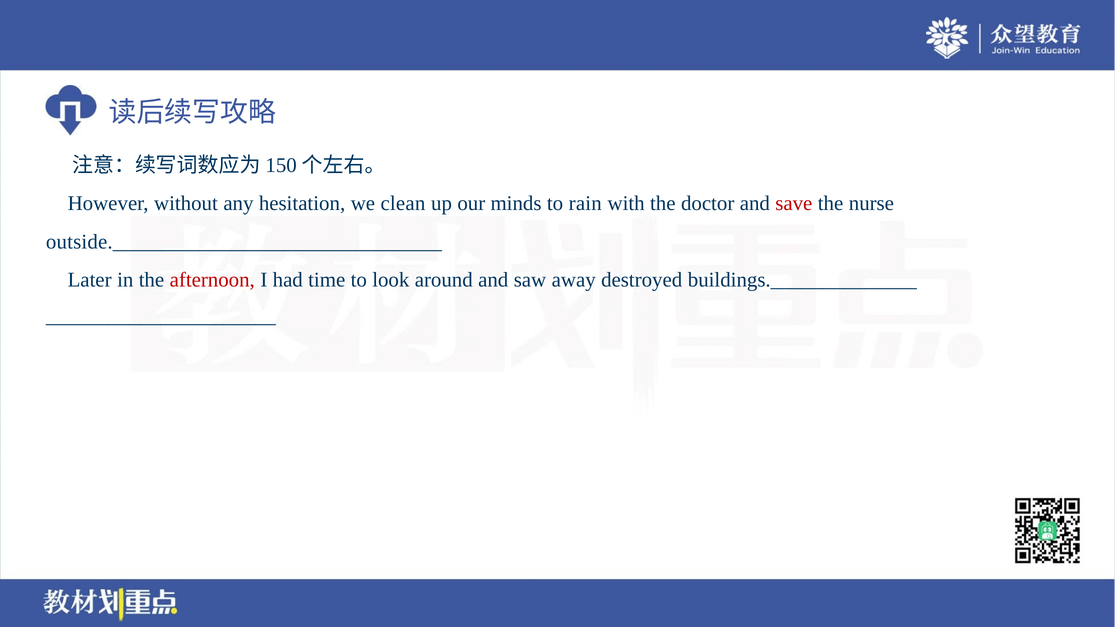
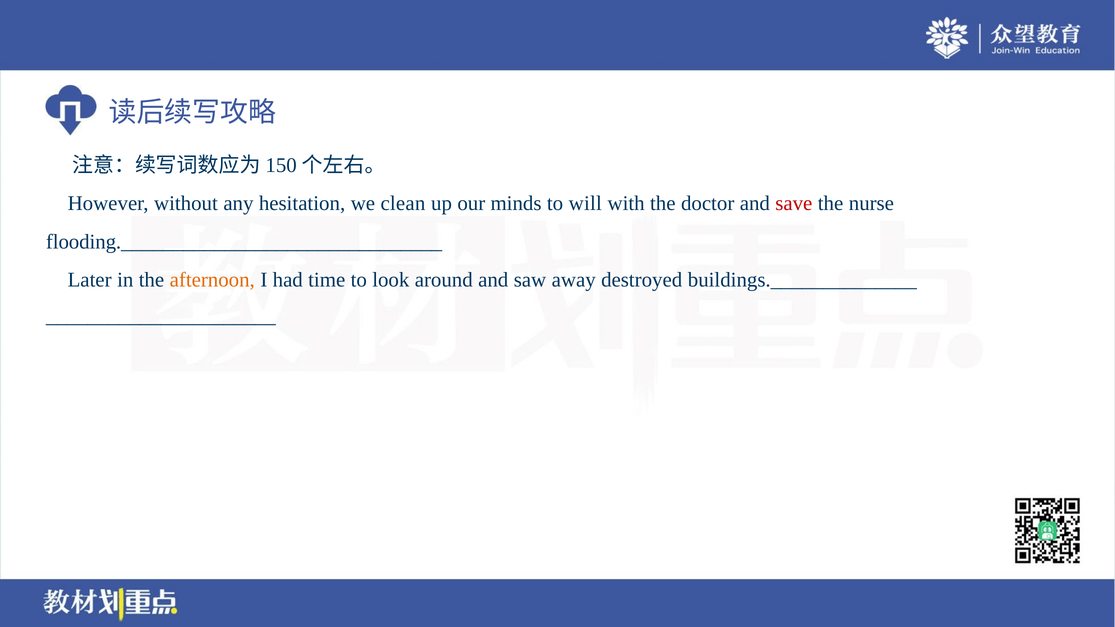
rain: rain -> will
outside._______________________________: outside._______________________________ -> flooding._______________________________
afternoon colour: red -> orange
